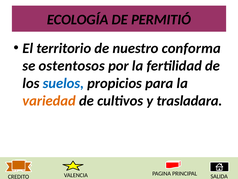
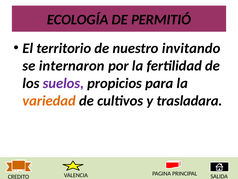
conforma: conforma -> invitando
ostentosos: ostentosos -> internaron
suelos colour: blue -> purple
